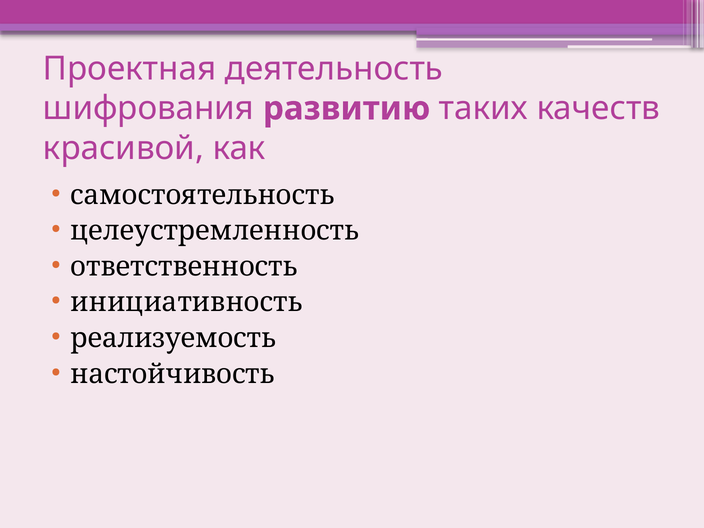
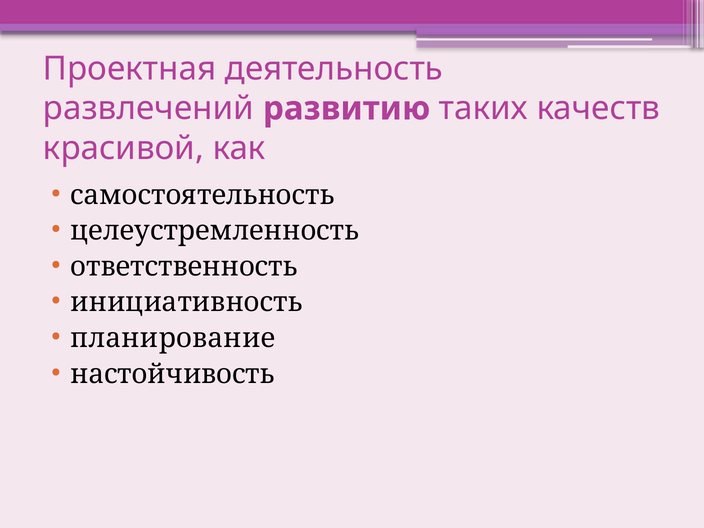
шифрования: шифрования -> развлечений
реализуемость: реализуемость -> планирование
